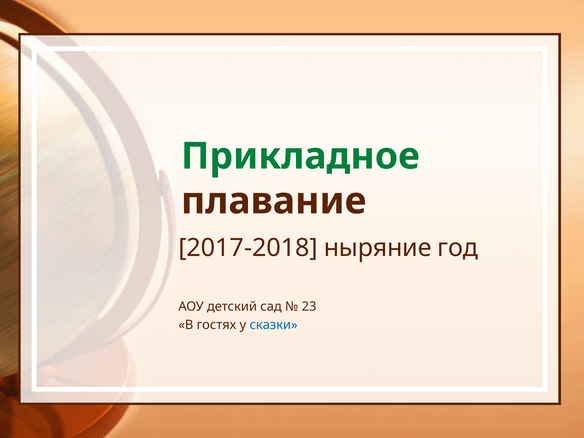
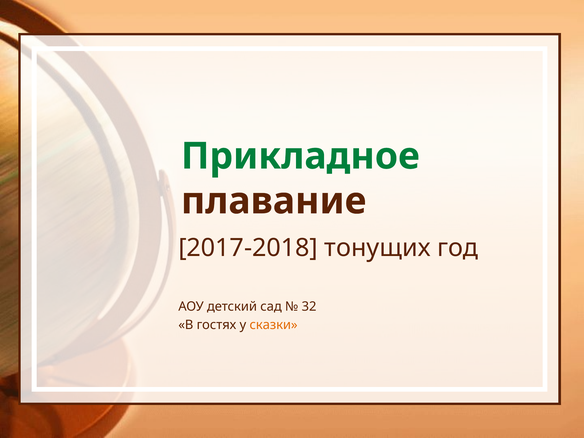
ныряние: ныряние -> тонущих
23: 23 -> 32
сказки colour: blue -> orange
